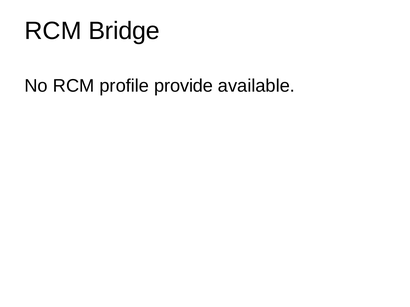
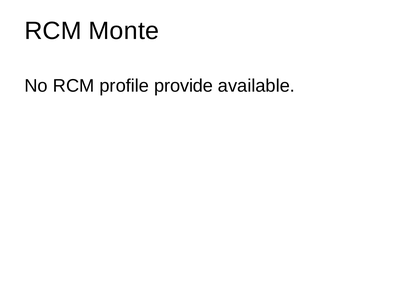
Bridge: Bridge -> Monte
